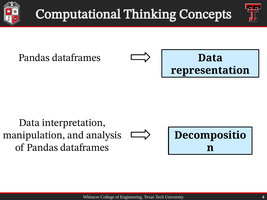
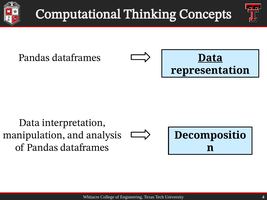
Data at (210, 58) underline: none -> present
